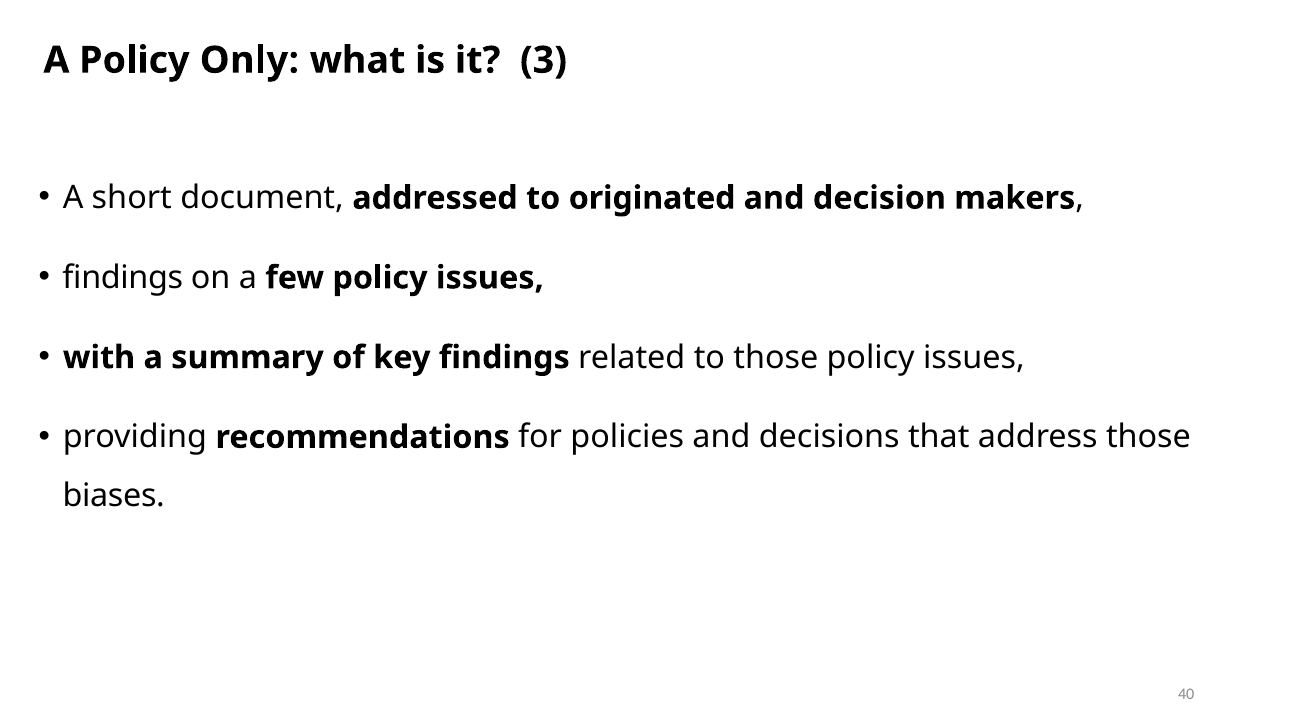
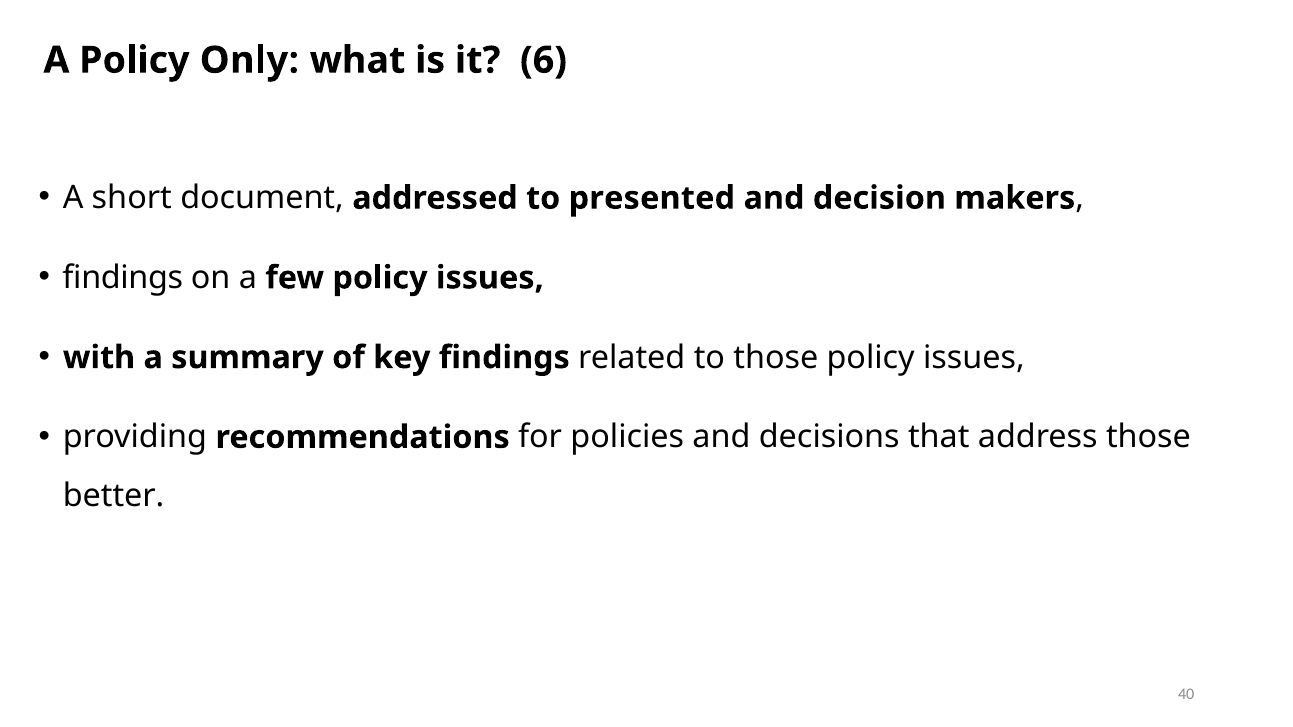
3: 3 -> 6
originated: originated -> presented
biases: biases -> better
